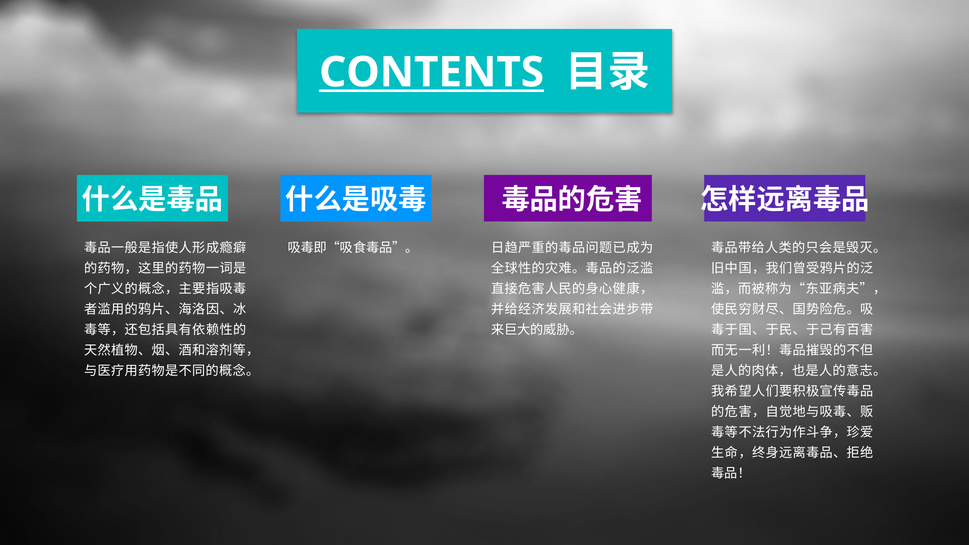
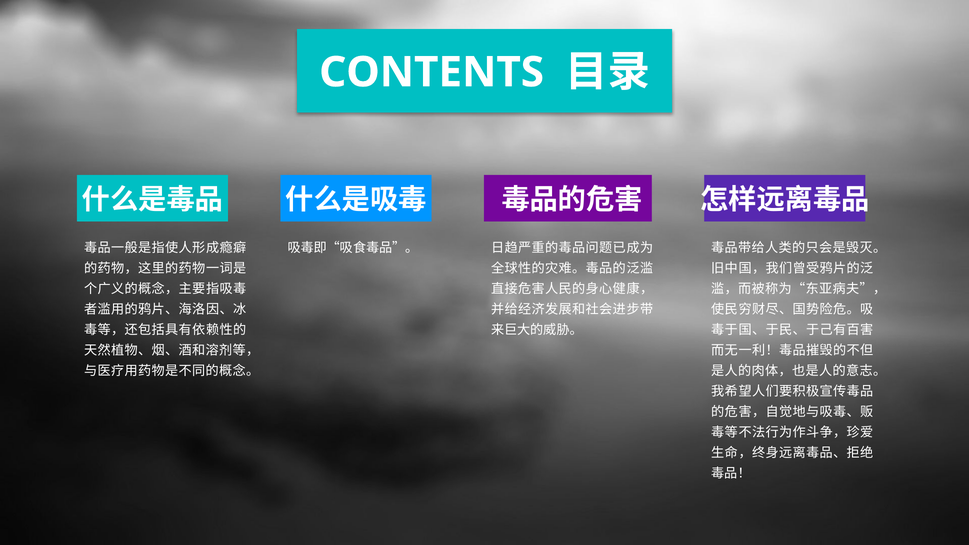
CONTENTS underline: present -> none
